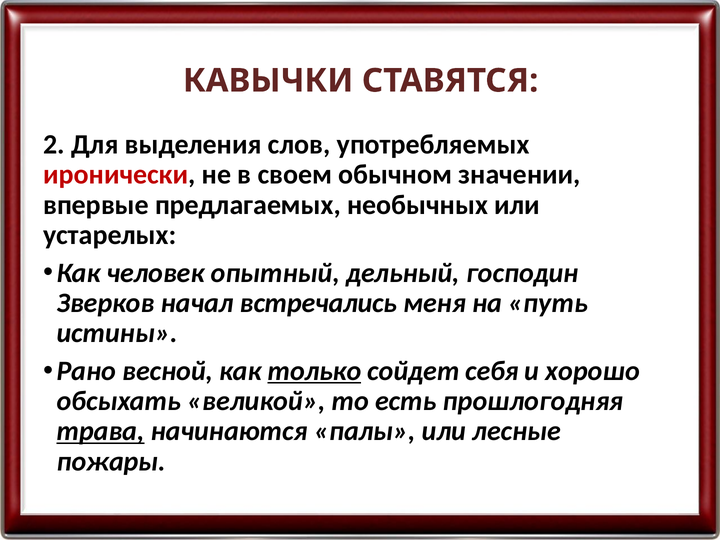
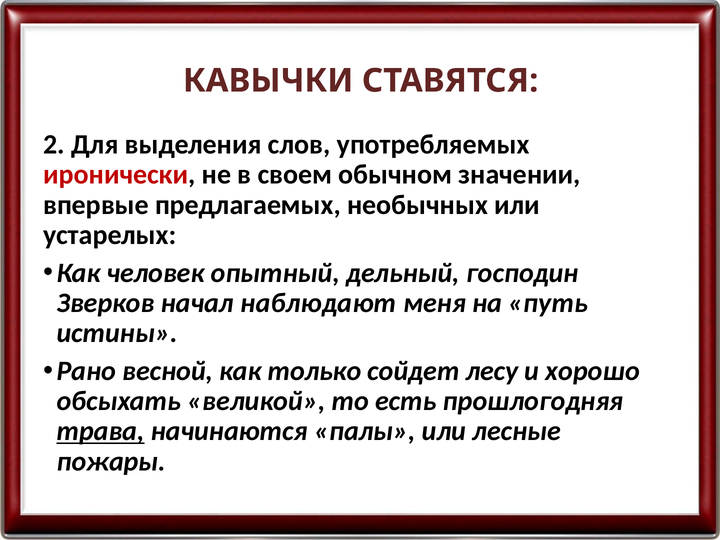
встречались: встречались -> наблюдают
только underline: present -> none
себя: себя -> лесу
